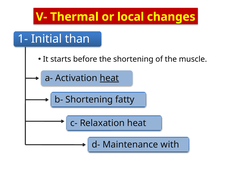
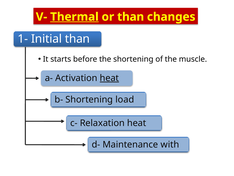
Thermal underline: none -> present
or local: local -> than
fatty: fatty -> load
